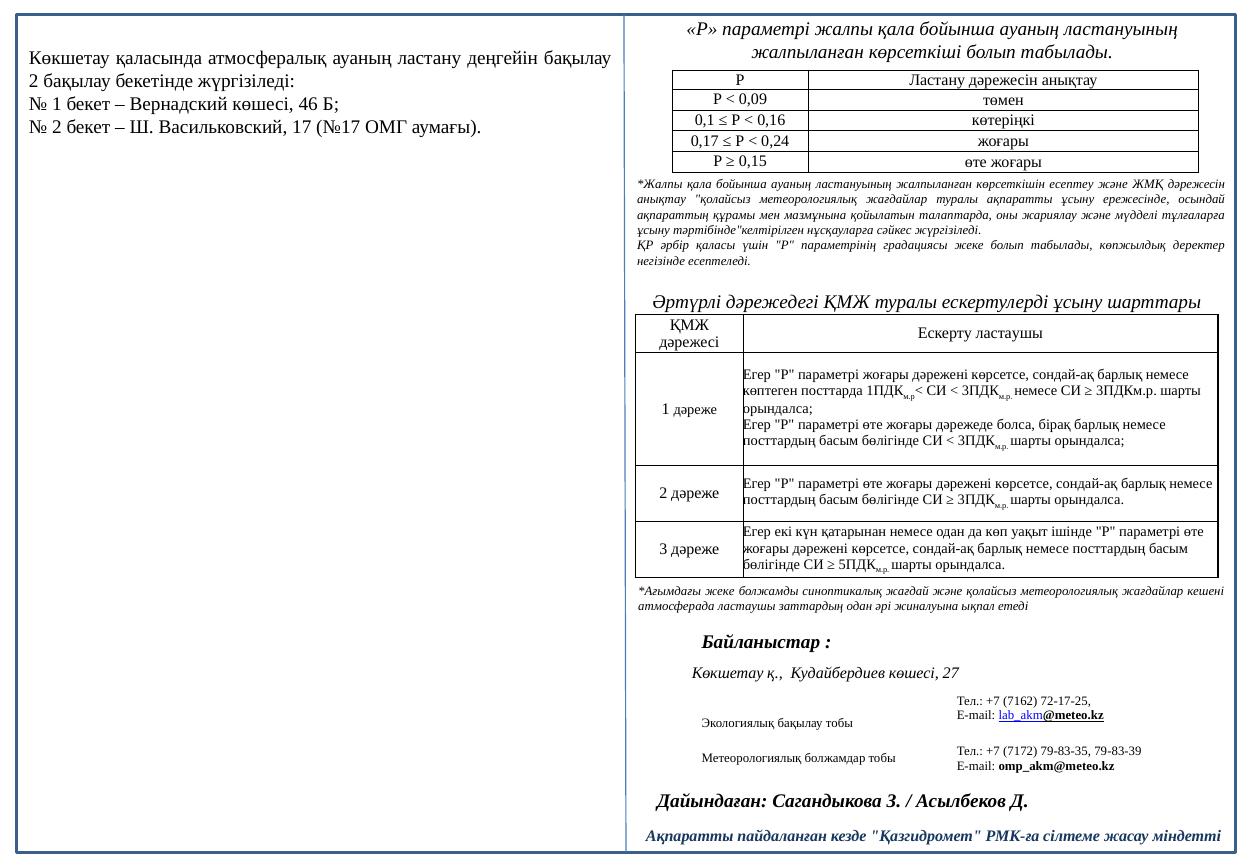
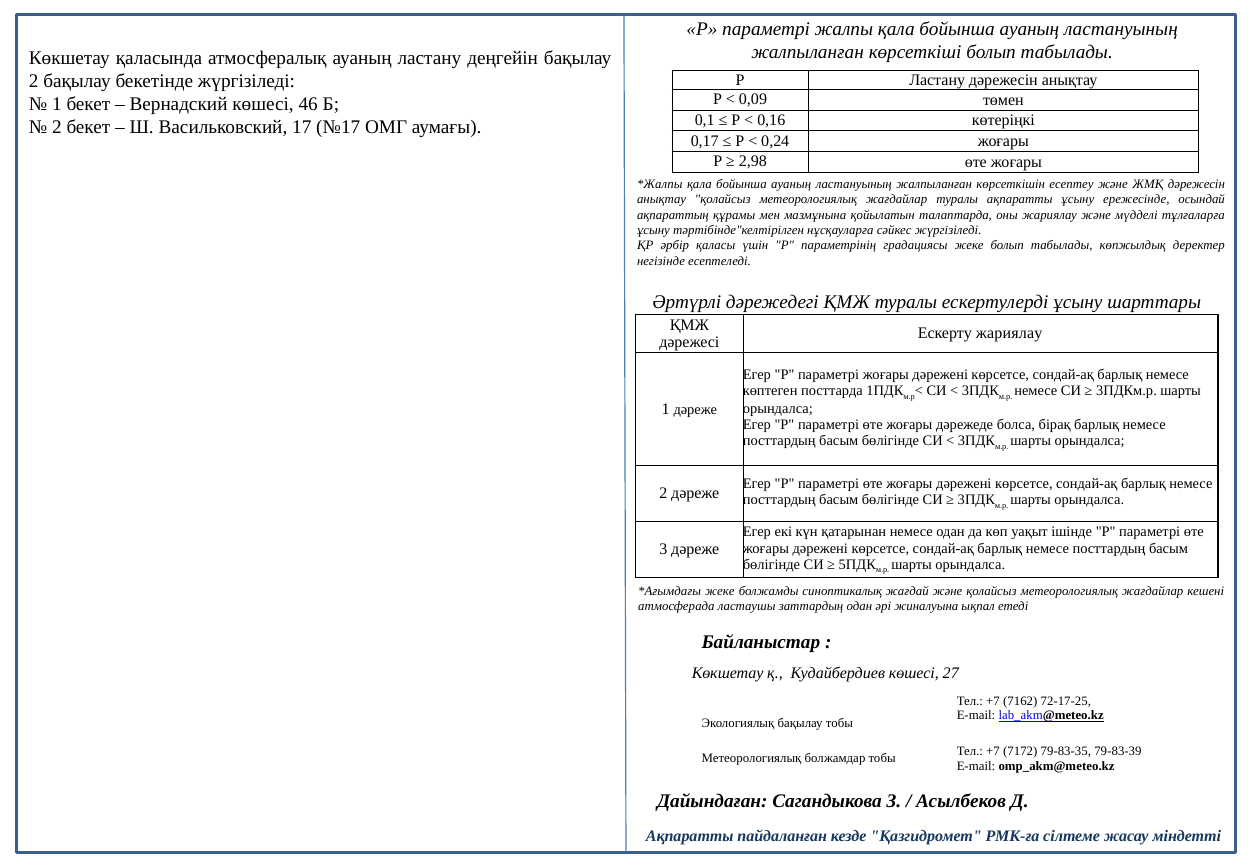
0,15: 0,15 -> 2,98
Ескерту ластаушы: ластаушы -> жариялау
